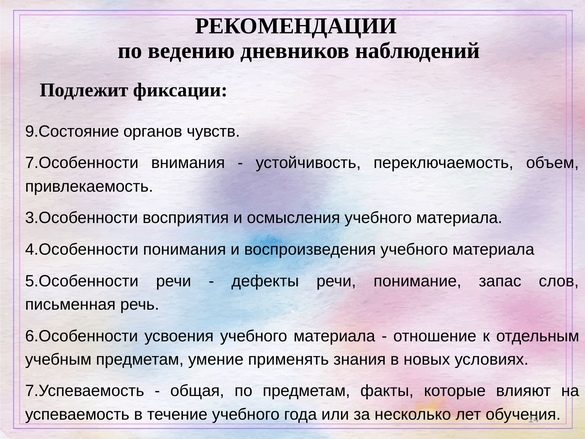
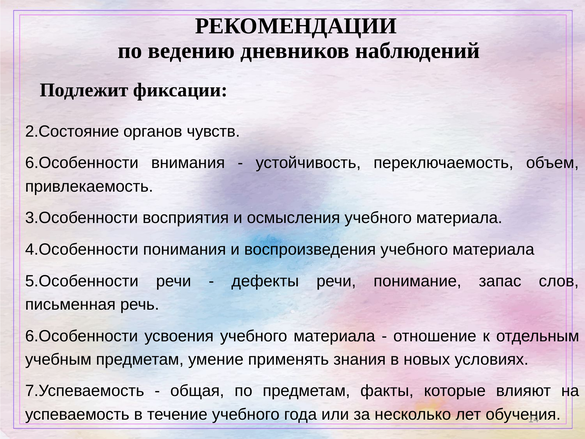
9.Состояние: 9.Состояние -> 2.Состояние
7.Особенности at (82, 163): 7.Особенности -> 6.Особенности
